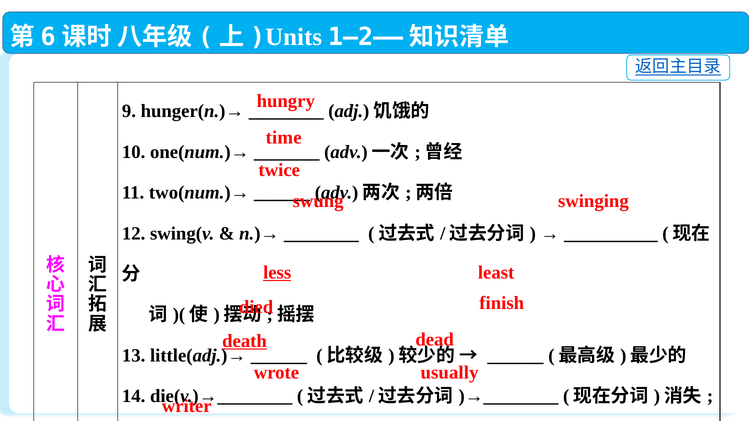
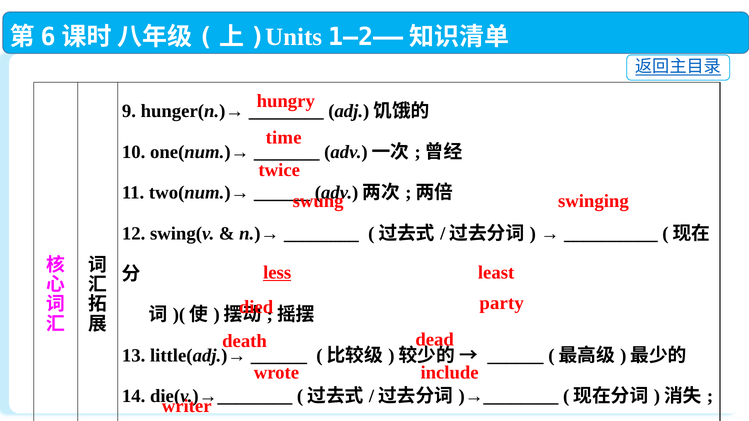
finish: finish -> party
death underline: present -> none
usually: usually -> include
